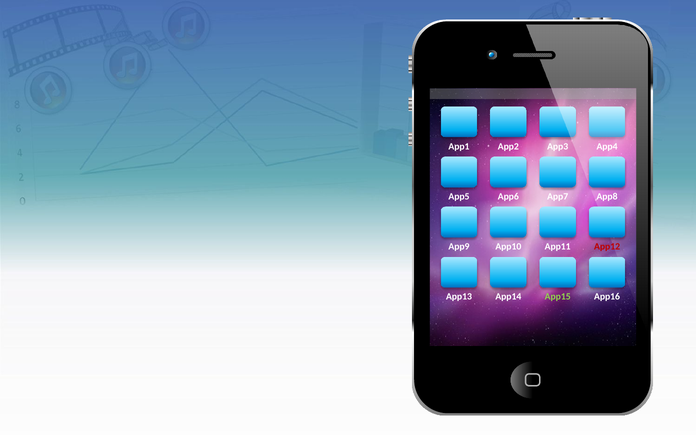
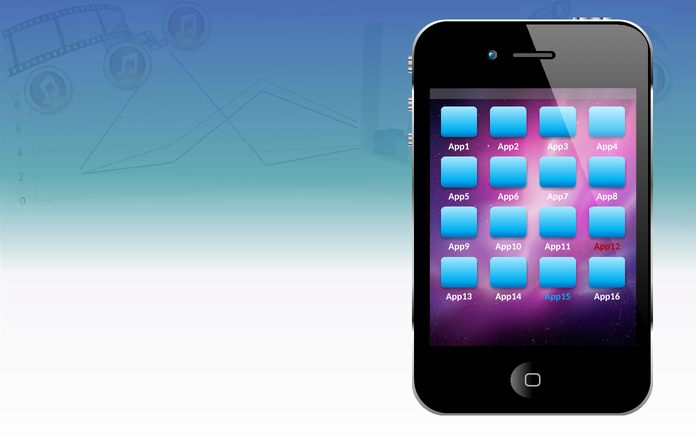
App15 colour: light green -> light blue
